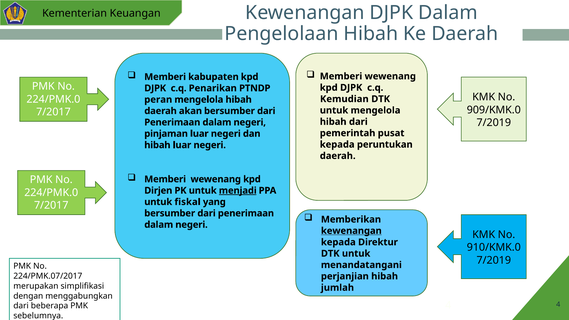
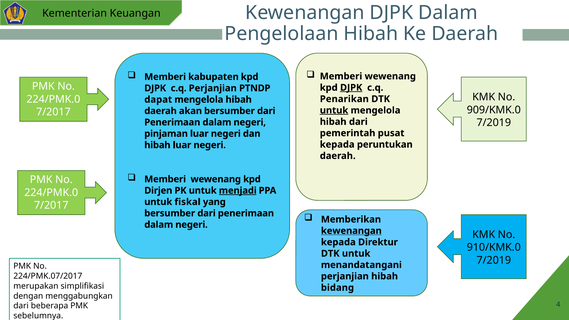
DJPK at (351, 88) underline: none -> present
c.q Penarikan: Penarikan -> Perjanjian
Kemudian: Kemudian -> Penarikan
peran: peran -> dapat
untuk at (334, 110) underline: none -> present
jumlah: jumlah -> bidang
